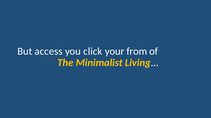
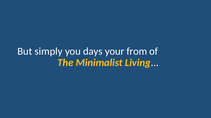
access: access -> simply
click: click -> days
